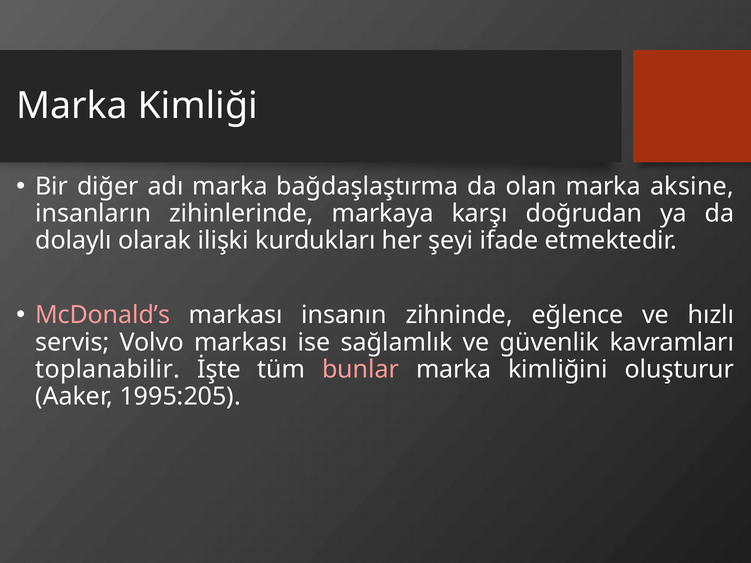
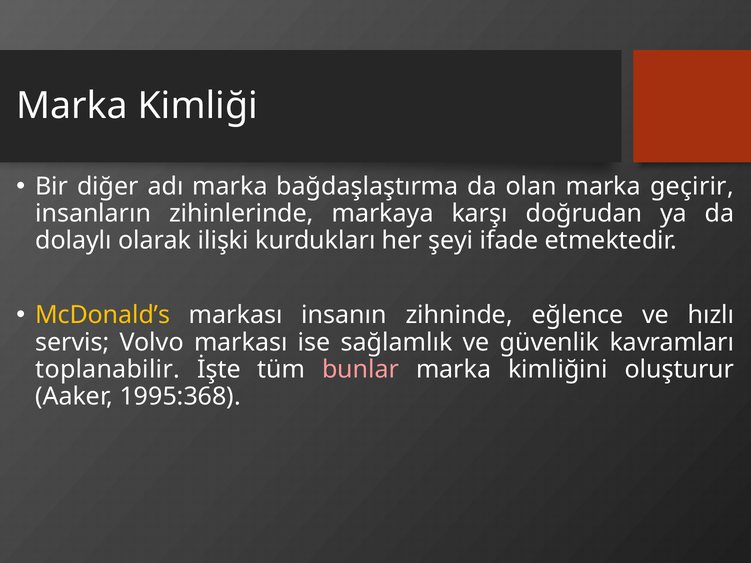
aksine: aksine -> geçirir
McDonald’s colour: pink -> yellow
1995:205: 1995:205 -> 1995:368
